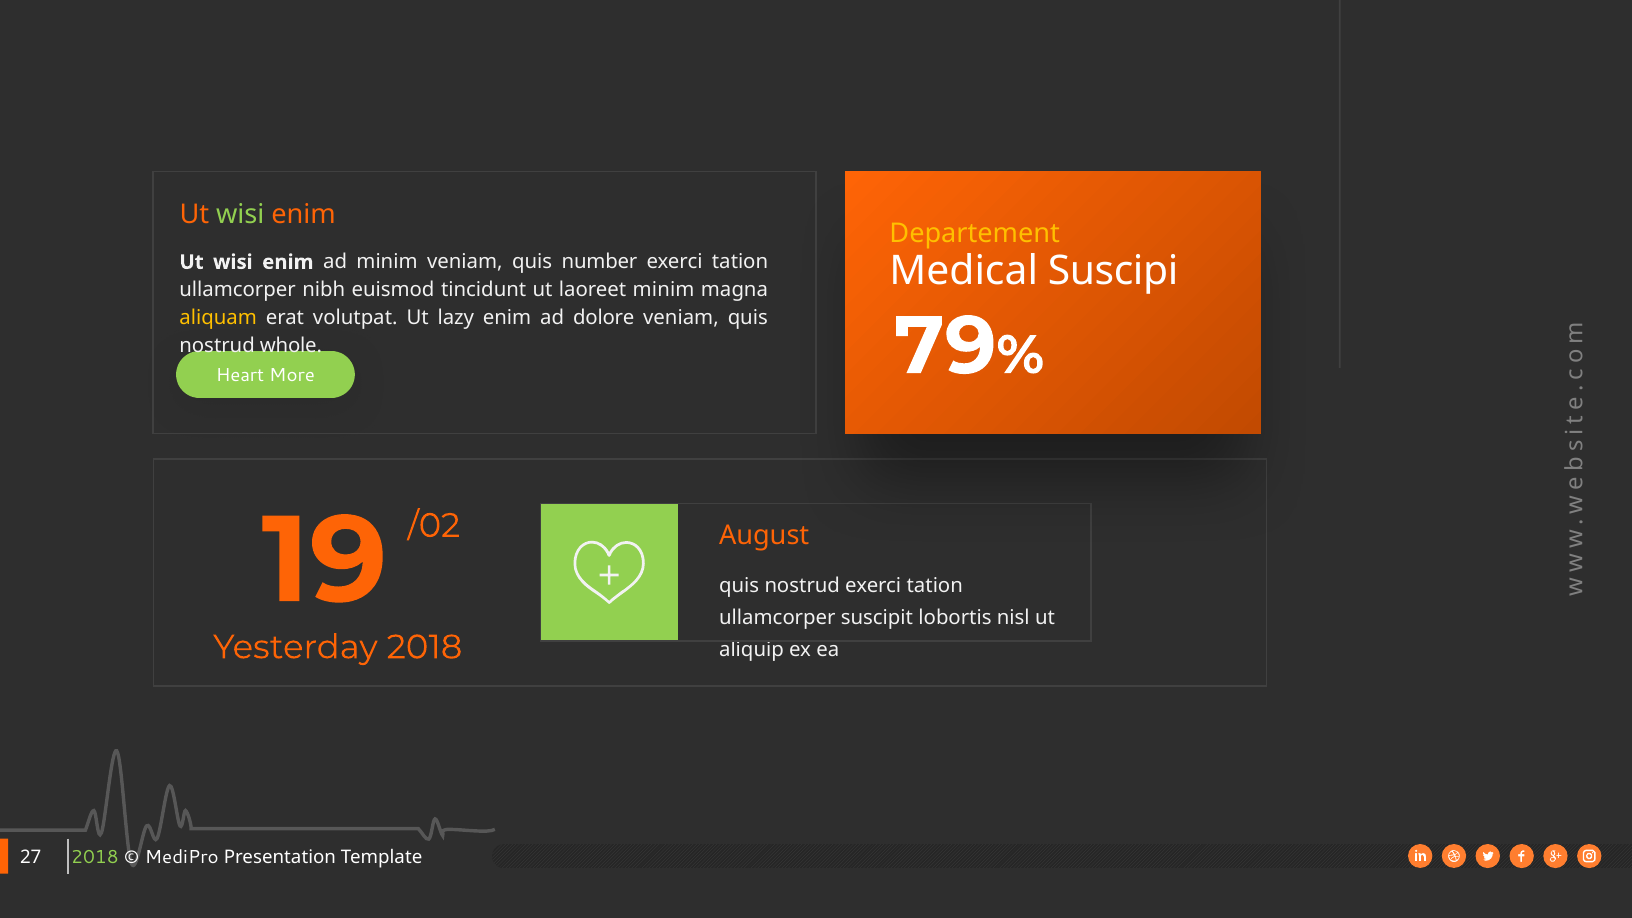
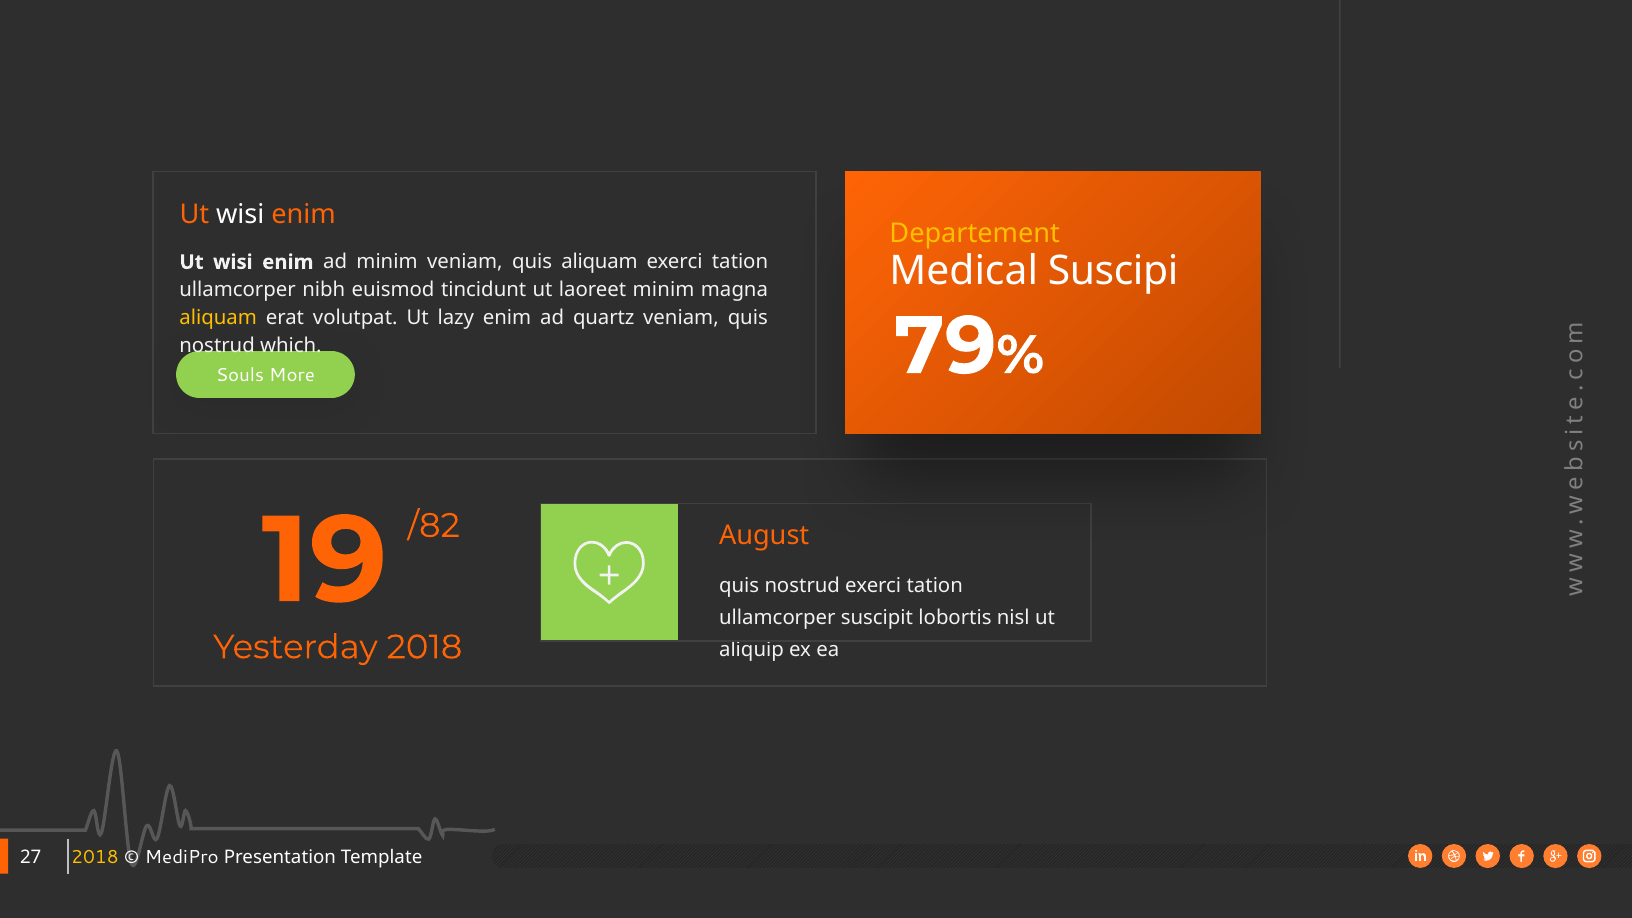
wisi at (240, 215) colour: light green -> white
quis number: number -> aliquam
dolore: dolore -> quartz
whole: whole -> which
Heart: Heart -> Souls
/02: /02 -> /82
2018 at (95, 857) colour: light green -> yellow
